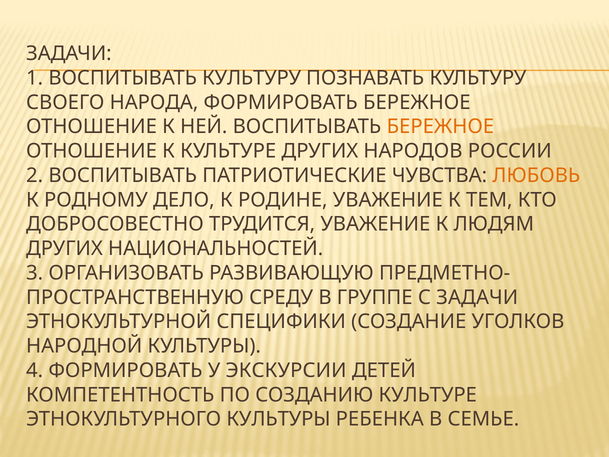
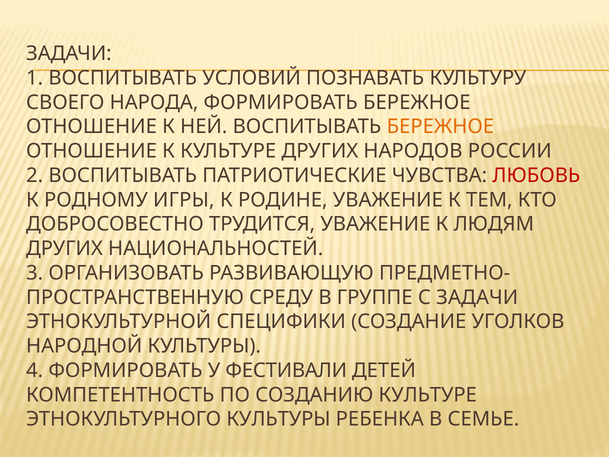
ВОСПИТЫВАТЬ КУЛЬТУРУ: КУЛЬТУРУ -> УСЛОВИЙ
ЛЮБОВЬ colour: orange -> red
ДЕЛО: ДЕЛО -> ИГРЫ
ЭКСКУРСИИ: ЭКСКУРСИИ -> ФЕСТИВАЛИ
